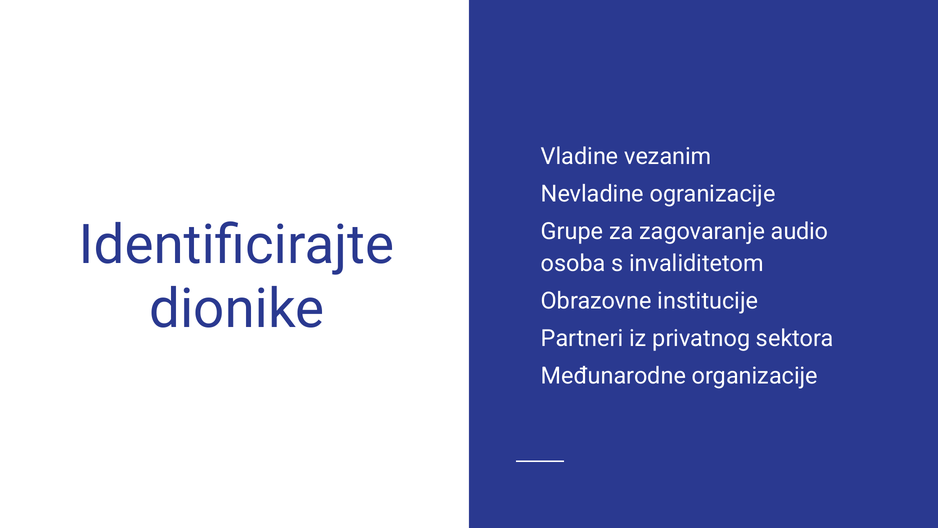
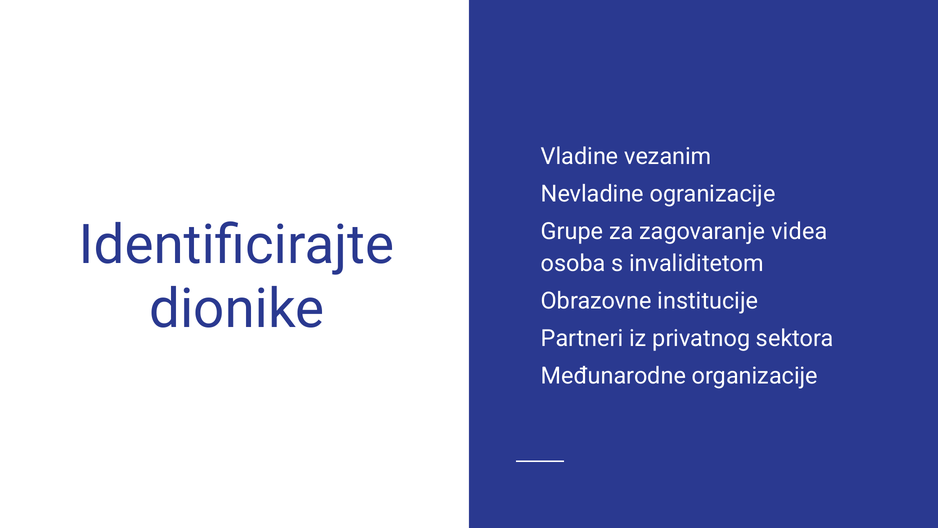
audio: audio -> videa
